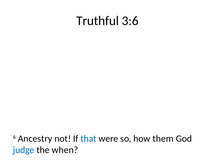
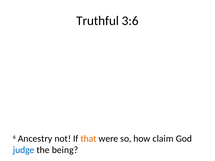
that colour: blue -> orange
them: them -> claim
when: when -> being
